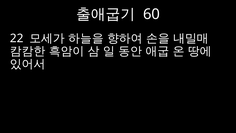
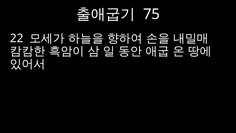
60: 60 -> 75
